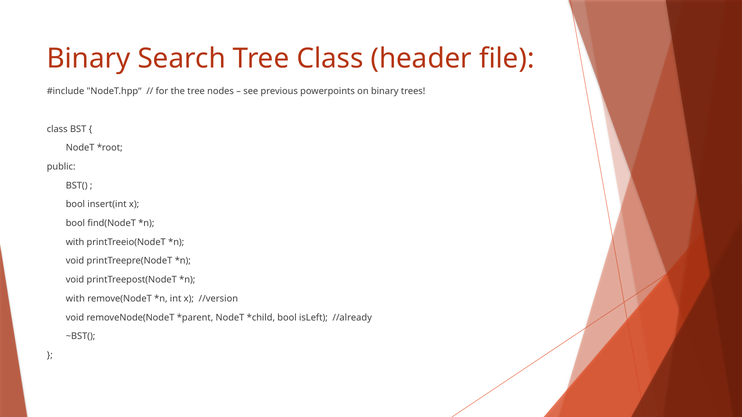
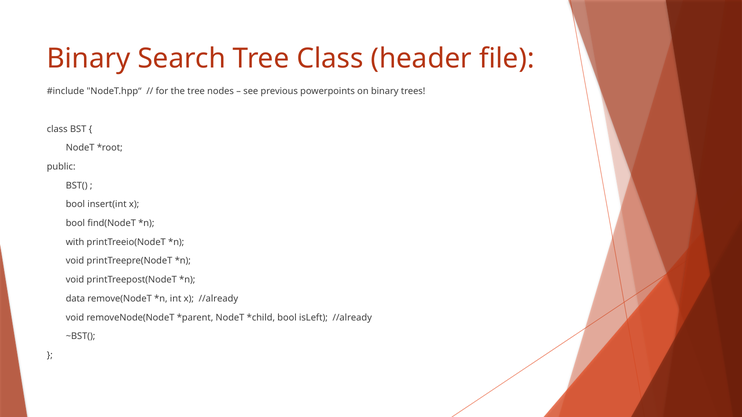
with at (75, 299): with -> data
x //version: //version -> //already
